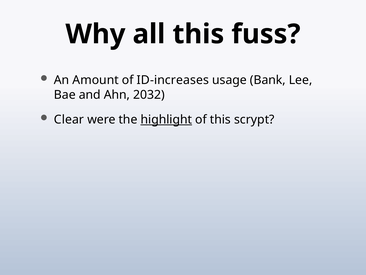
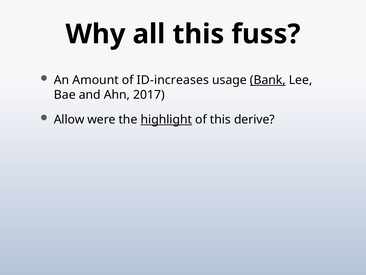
Bank underline: none -> present
2032: 2032 -> 2017
Clear: Clear -> Allow
scrypt: scrypt -> derive
